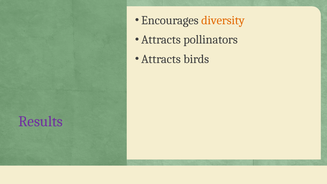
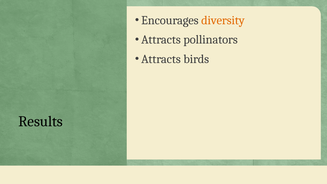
Results colour: purple -> black
